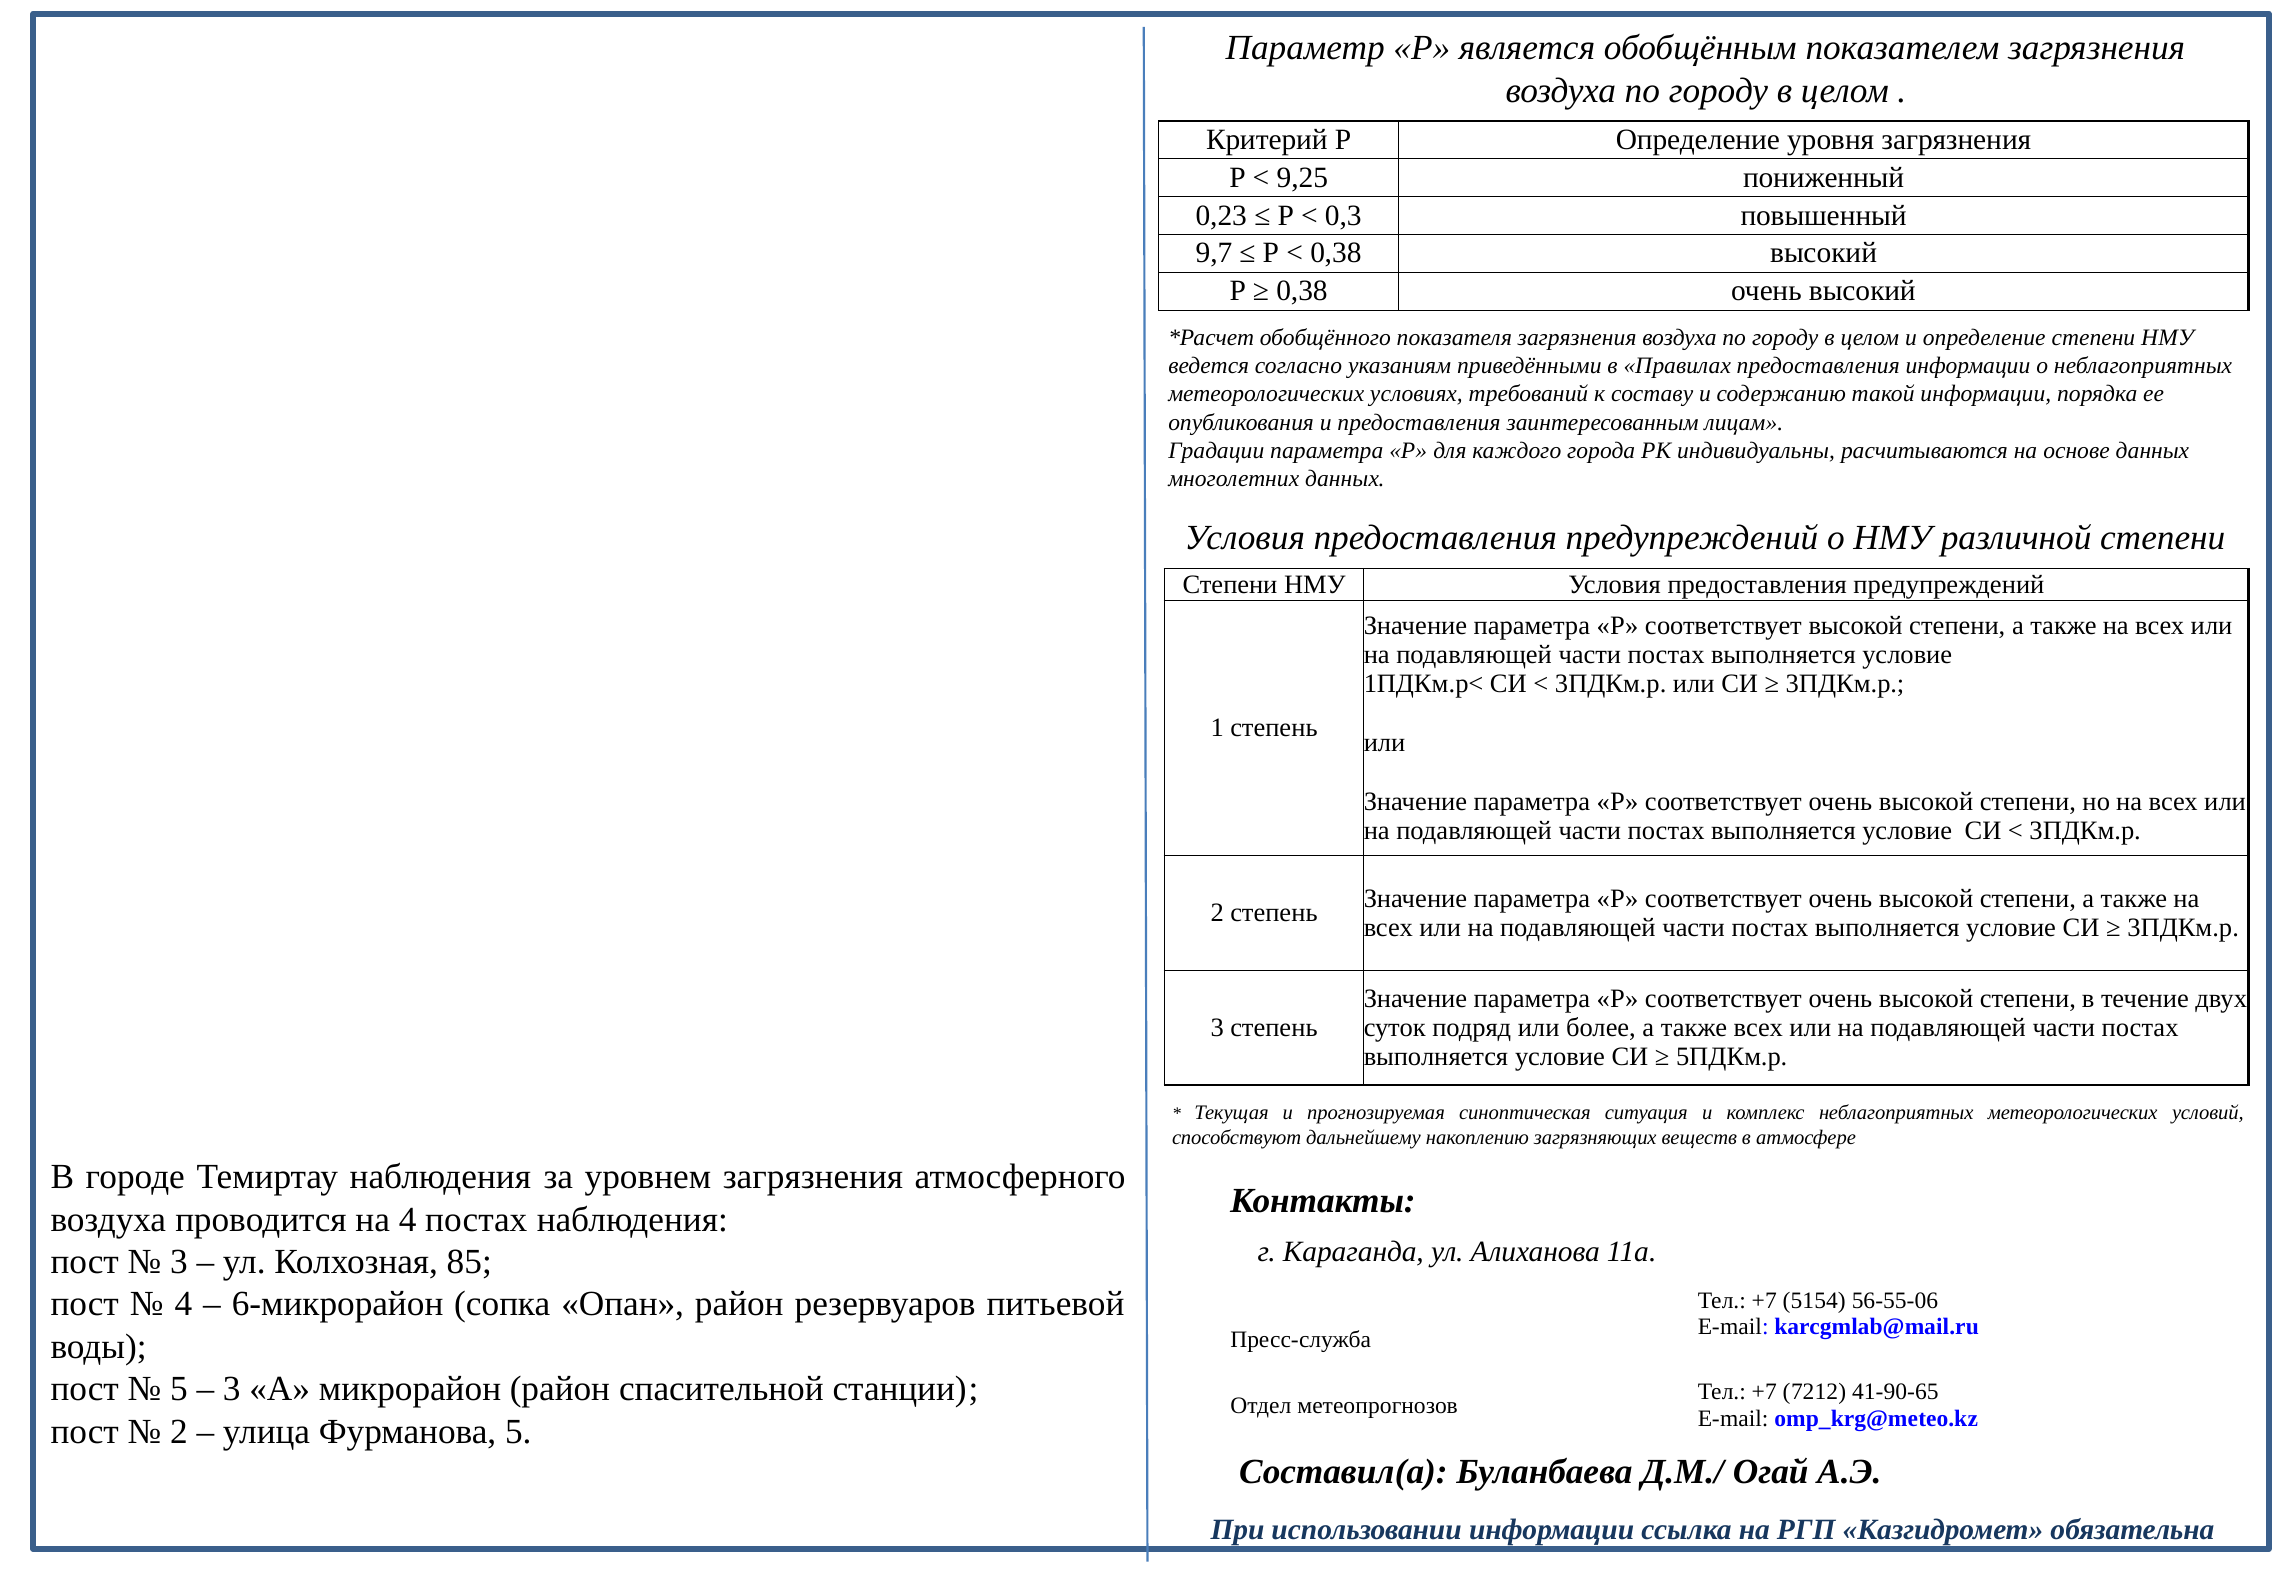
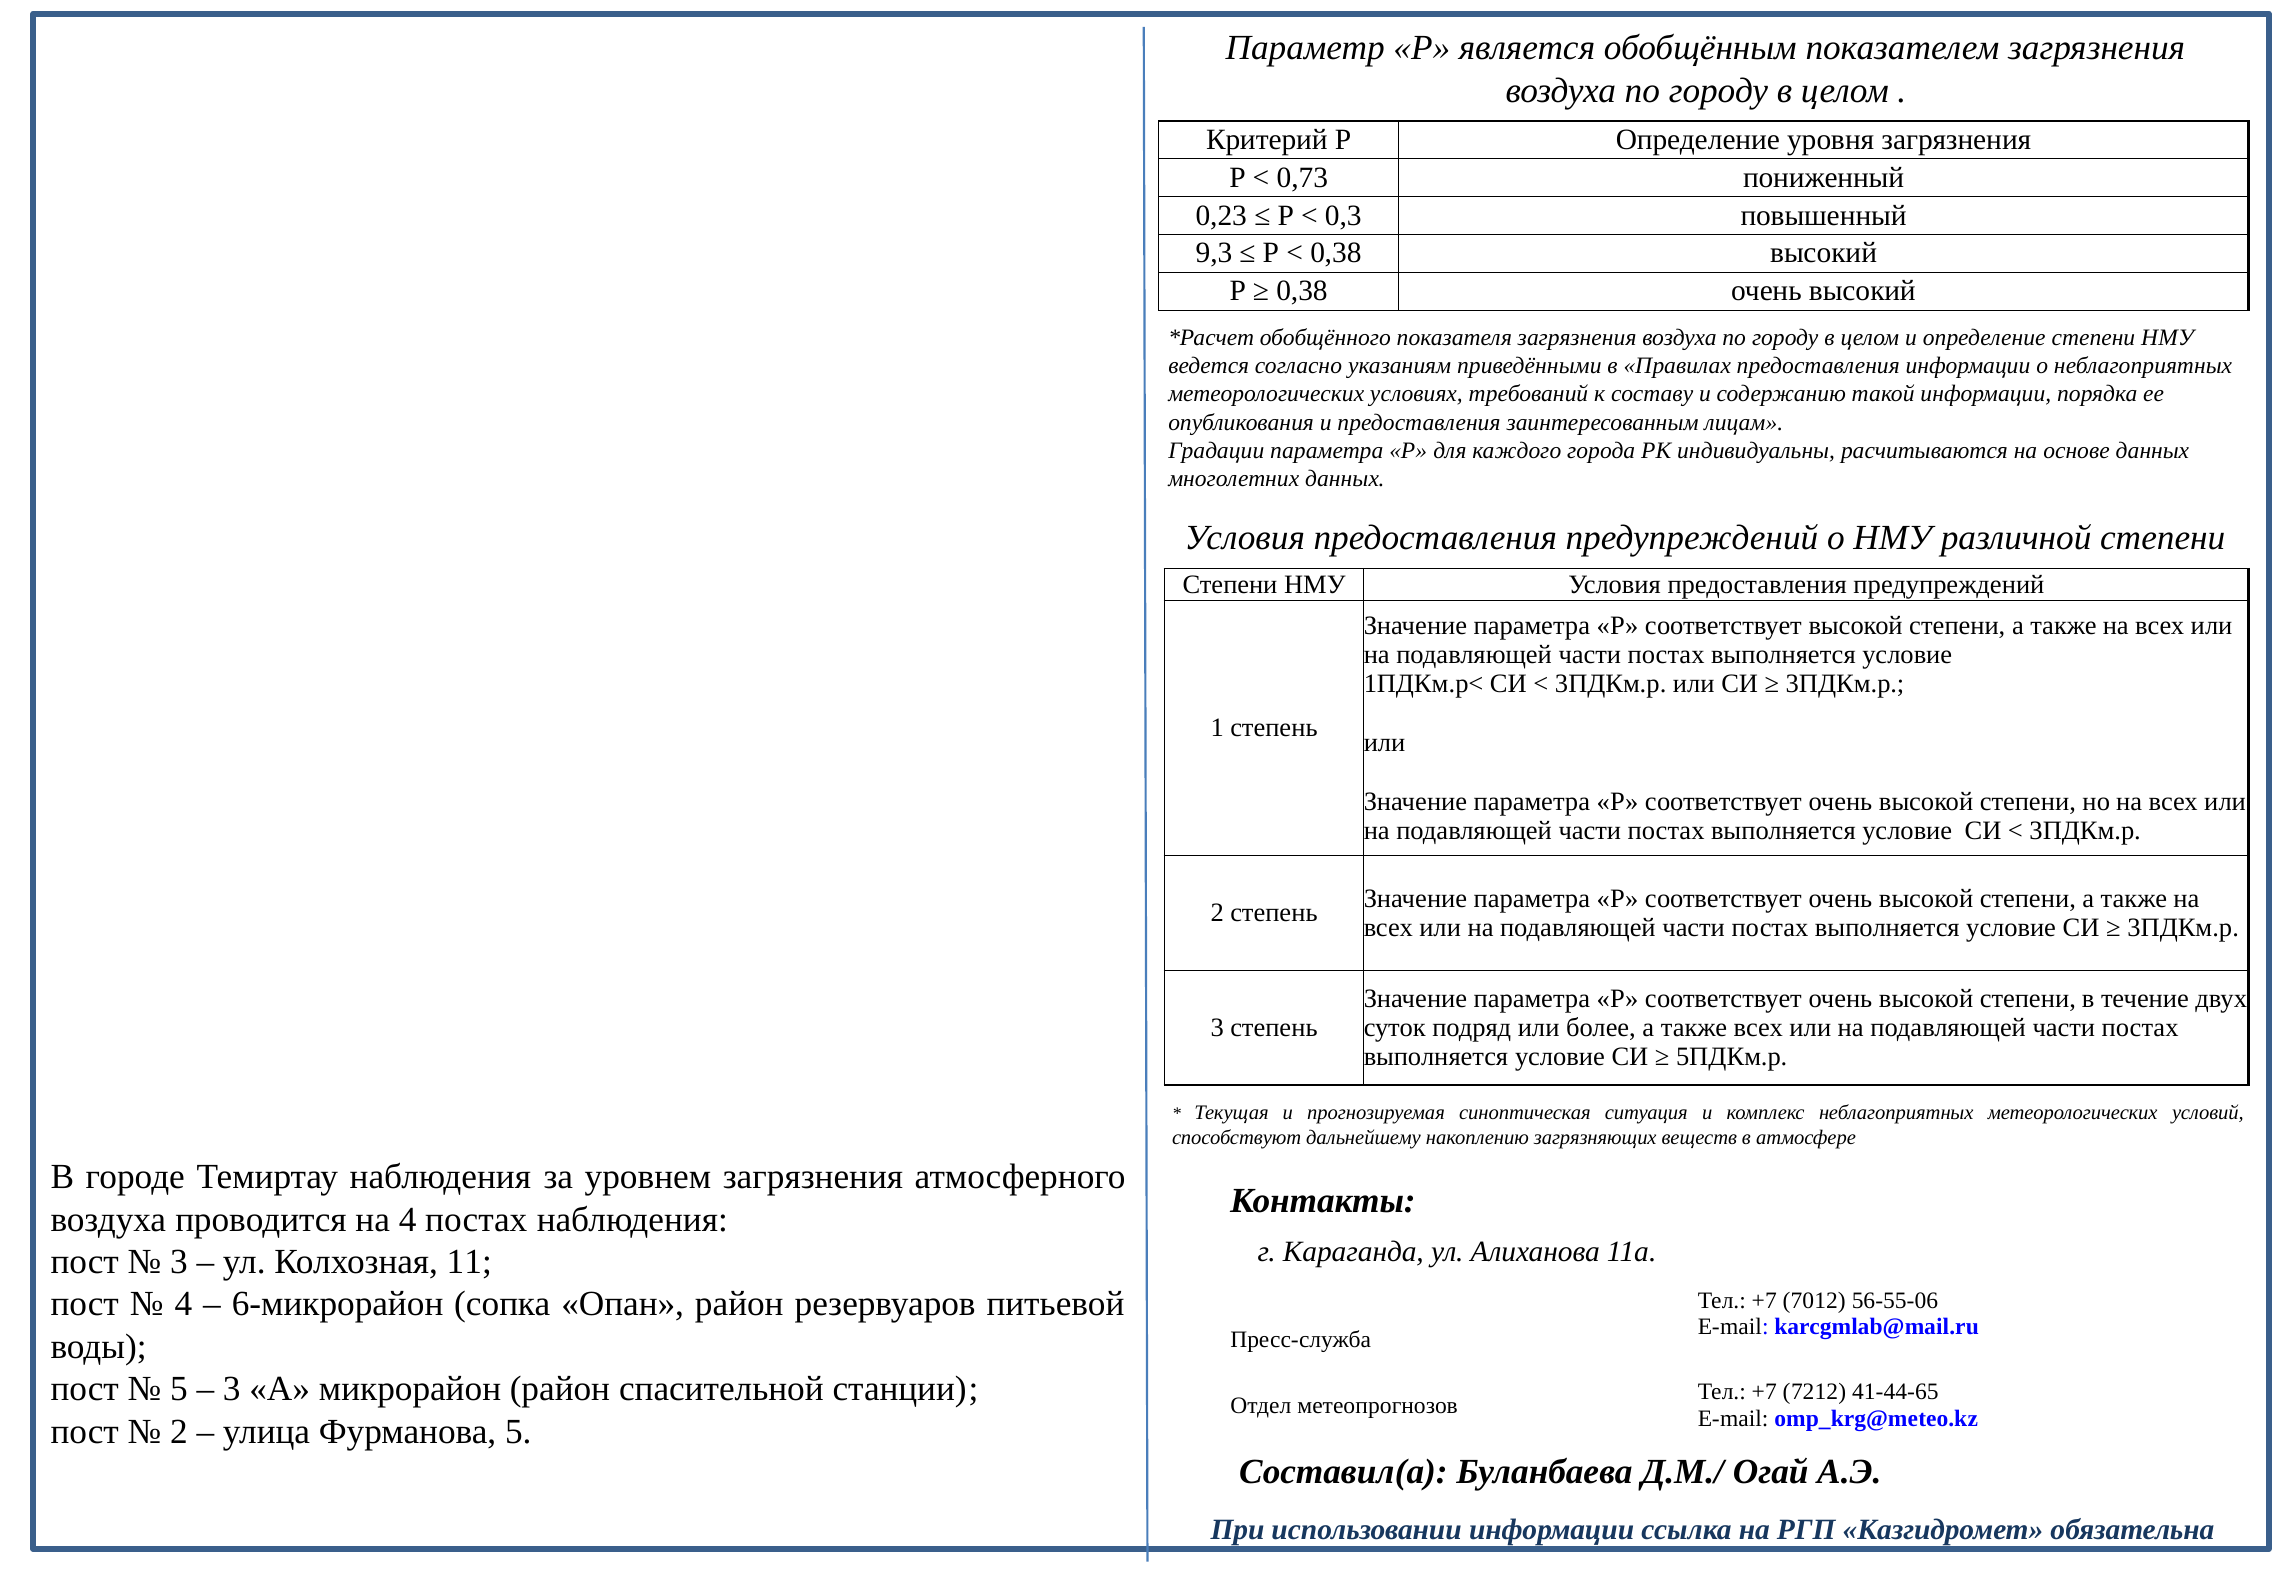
9,25: 9,25 -> 0,73
9,7: 9,7 -> 9,3
85: 85 -> 11
5154: 5154 -> 7012
41-90-65: 41-90-65 -> 41-44-65
